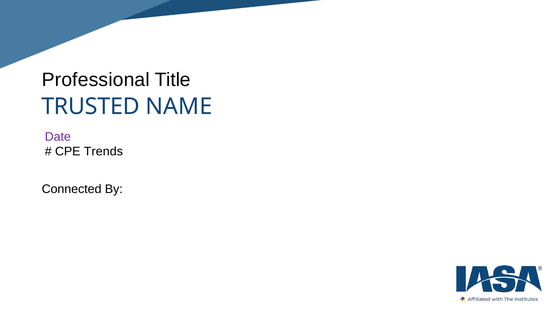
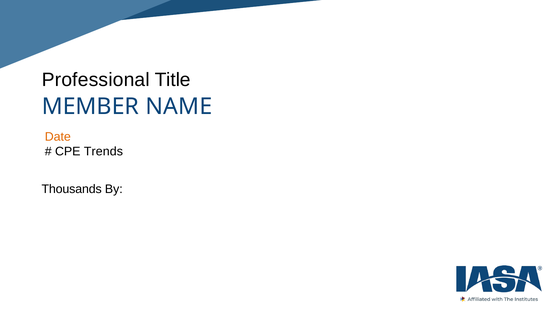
TRUSTED: TRUSTED -> MEMBER
Date colour: purple -> orange
Connected: Connected -> Thousands
